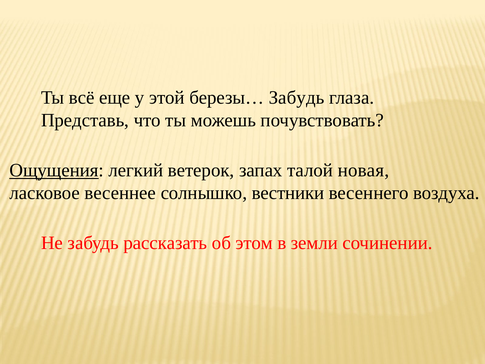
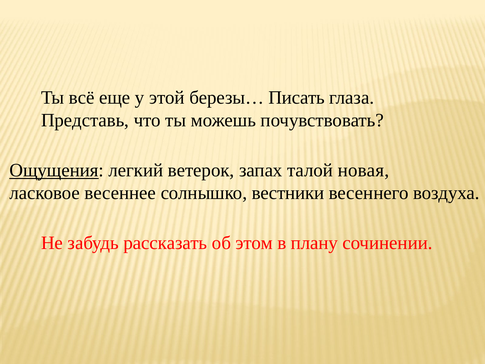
березы… Забудь: Забудь -> Писать
земли: земли -> плану
